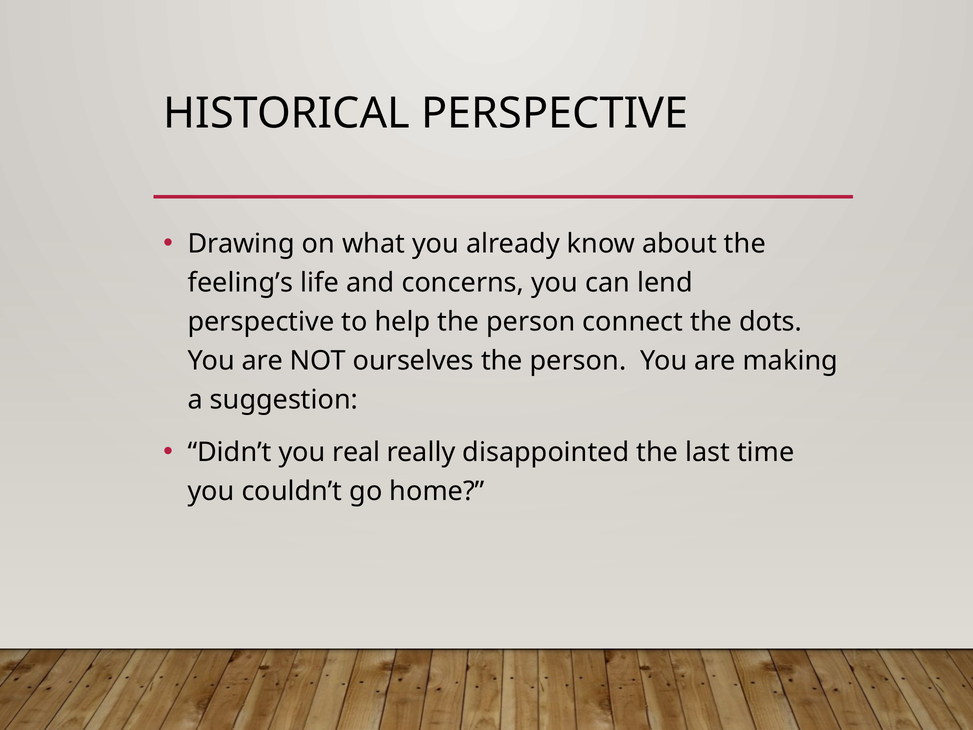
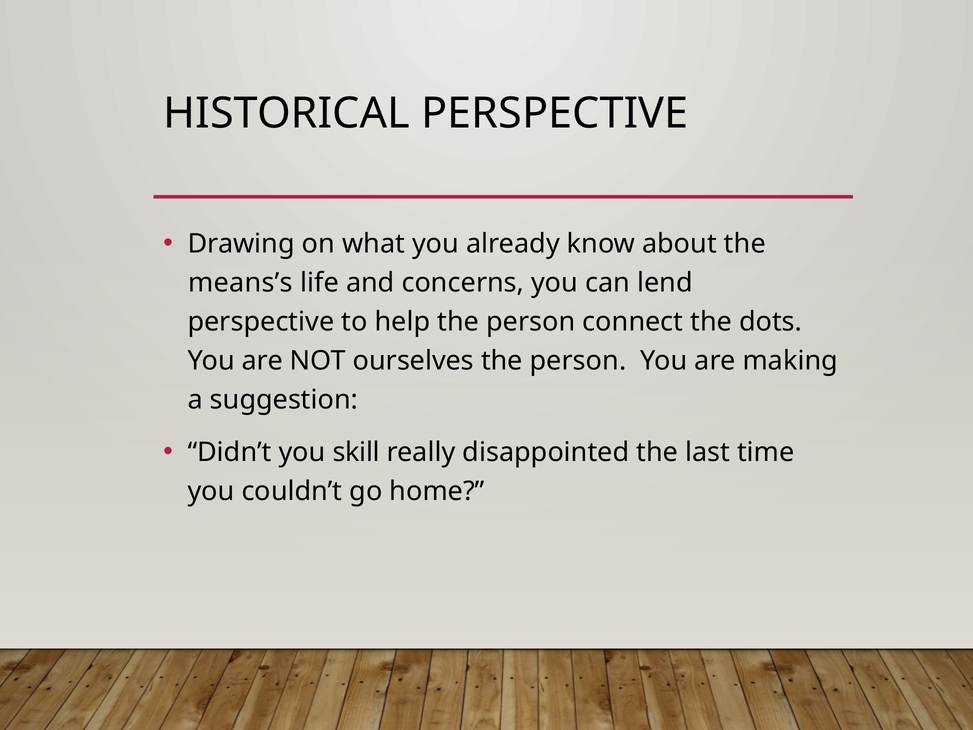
feeling’s: feeling’s -> means’s
real: real -> skill
